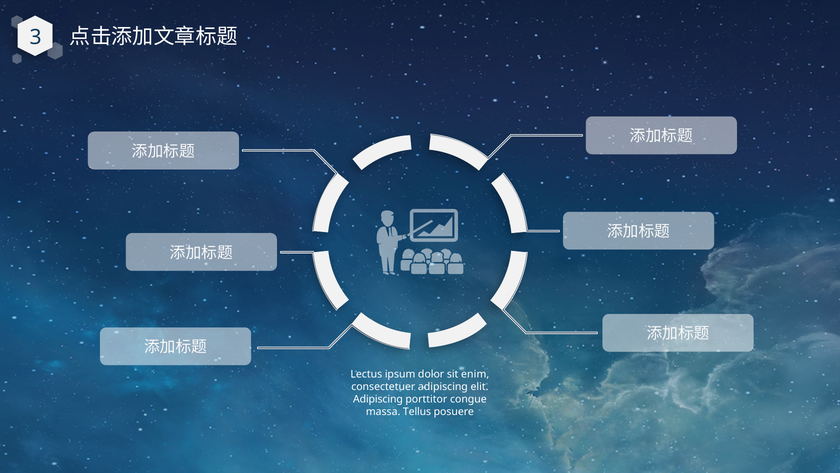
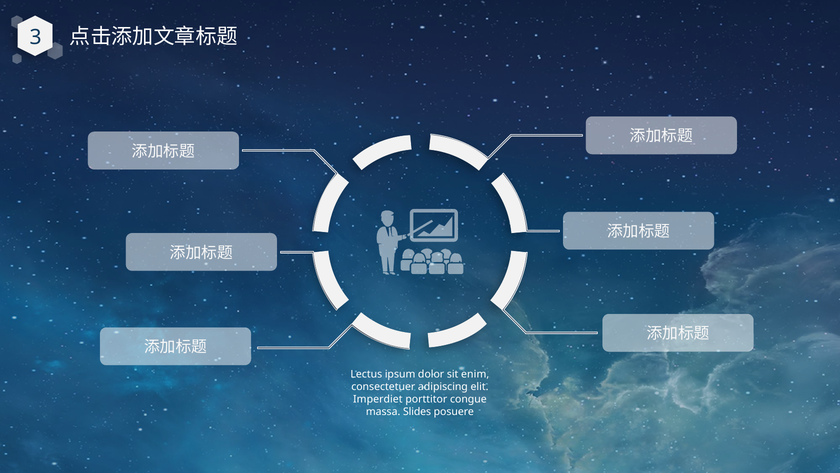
Adipiscing at (378, 399): Adipiscing -> Imperdiet
Tellus: Tellus -> Slides
